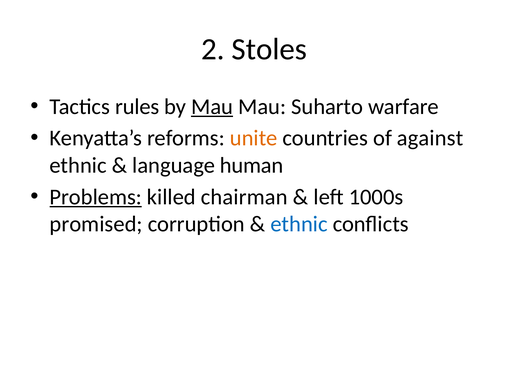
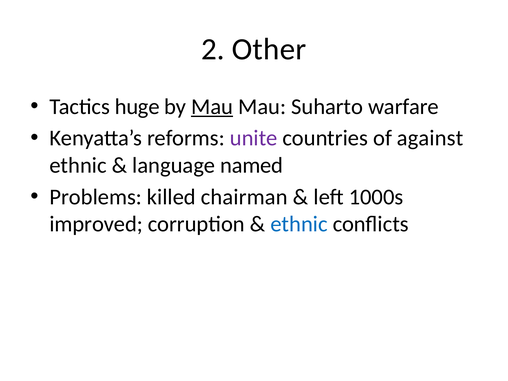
Stoles: Stoles -> Other
rules: rules -> huge
unite colour: orange -> purple
human: human -> named
Problems underline: present -> none
promised: promised -> improved
